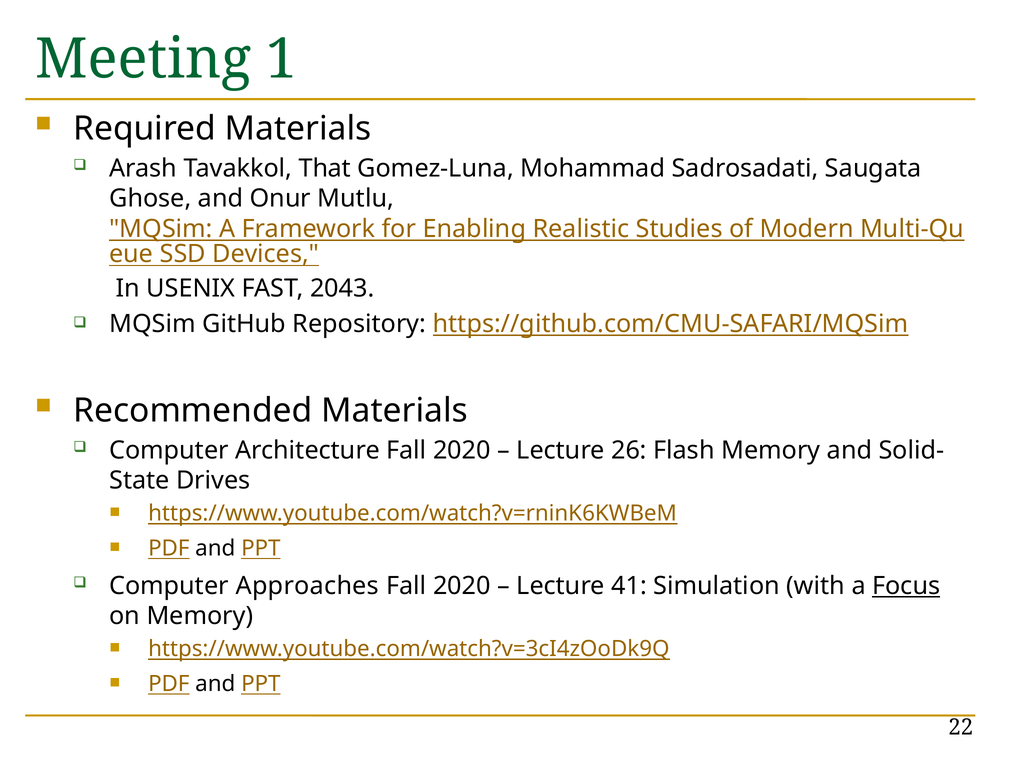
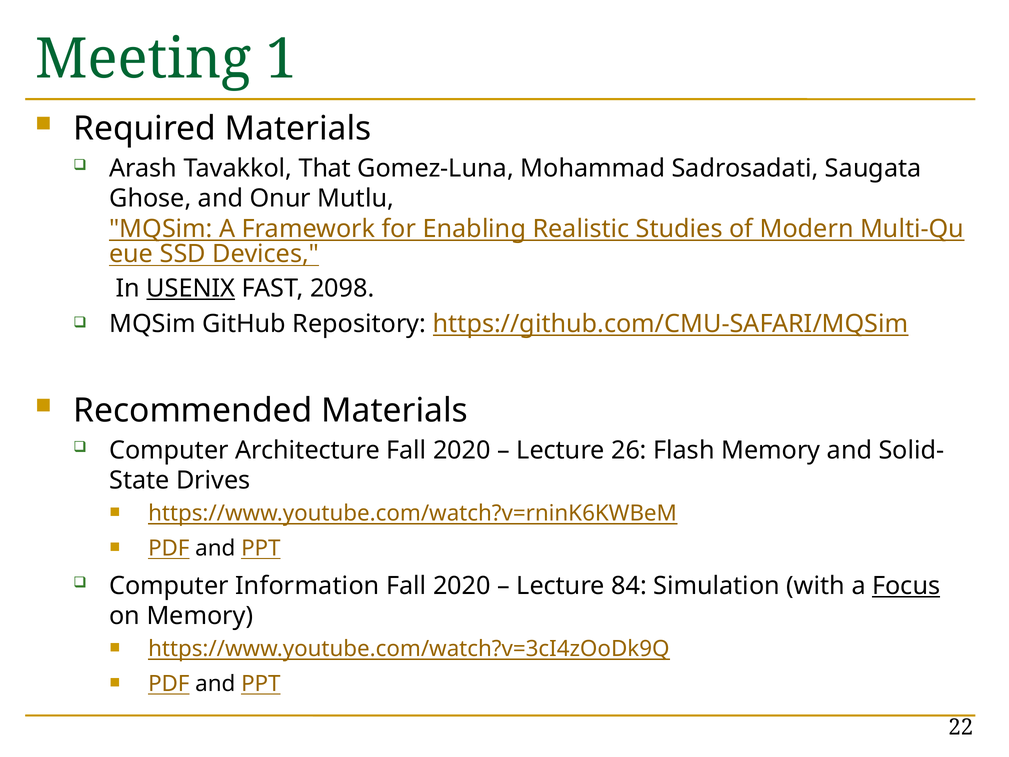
USENIX underline: none -> present
2043: 2043 -> 2098
Approaches: Approaches -> Information
41: 41 -> 84
